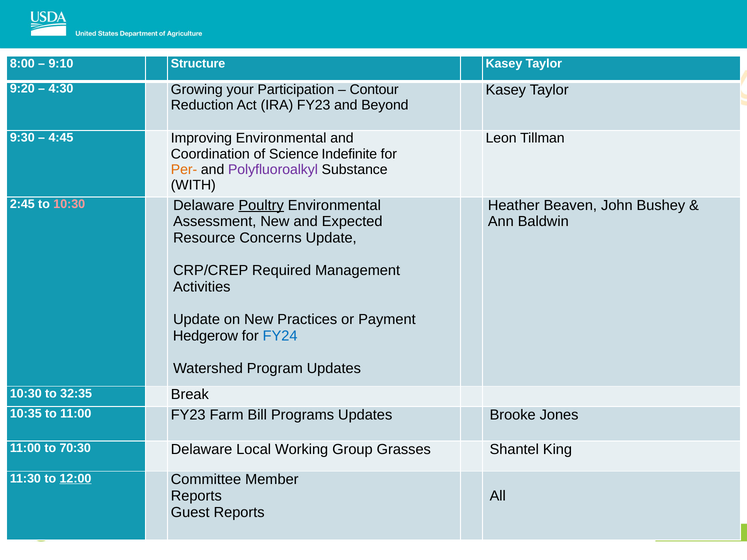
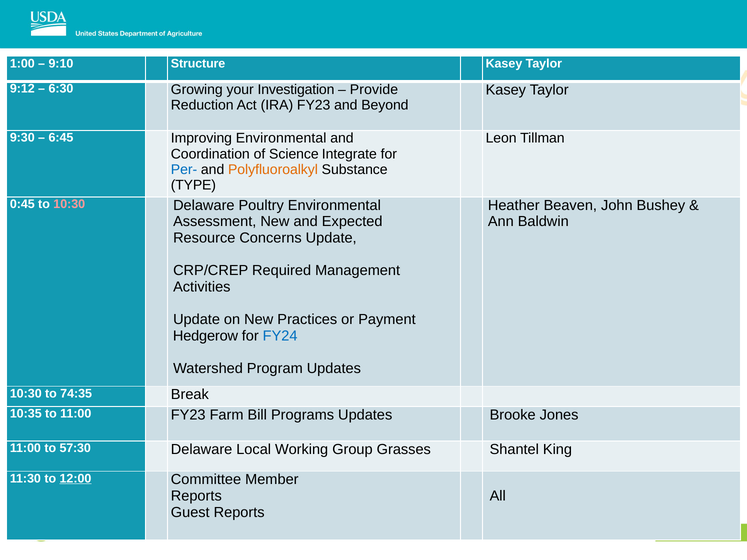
8:00: 8:00 -> 1:00
9:20: 9:20 -> 9:12
4:30: 4:30 -> 6:30
Participation: Participation -> Investigation
Contour: Contour -> Provide
4:45: 4:45 -> 6:45
Indefinite: Indefinite -> Integrate
Per- colour: orange -> blue
Polyfluoroalkyl colour: purple -> orange
WITH: WITH -> TYPE
2:45: 2:45 -> 0:45
Poultry underline: present -> none
32:35: 32:35 -> 74:35
70:30: 70:30 -> 57:30
